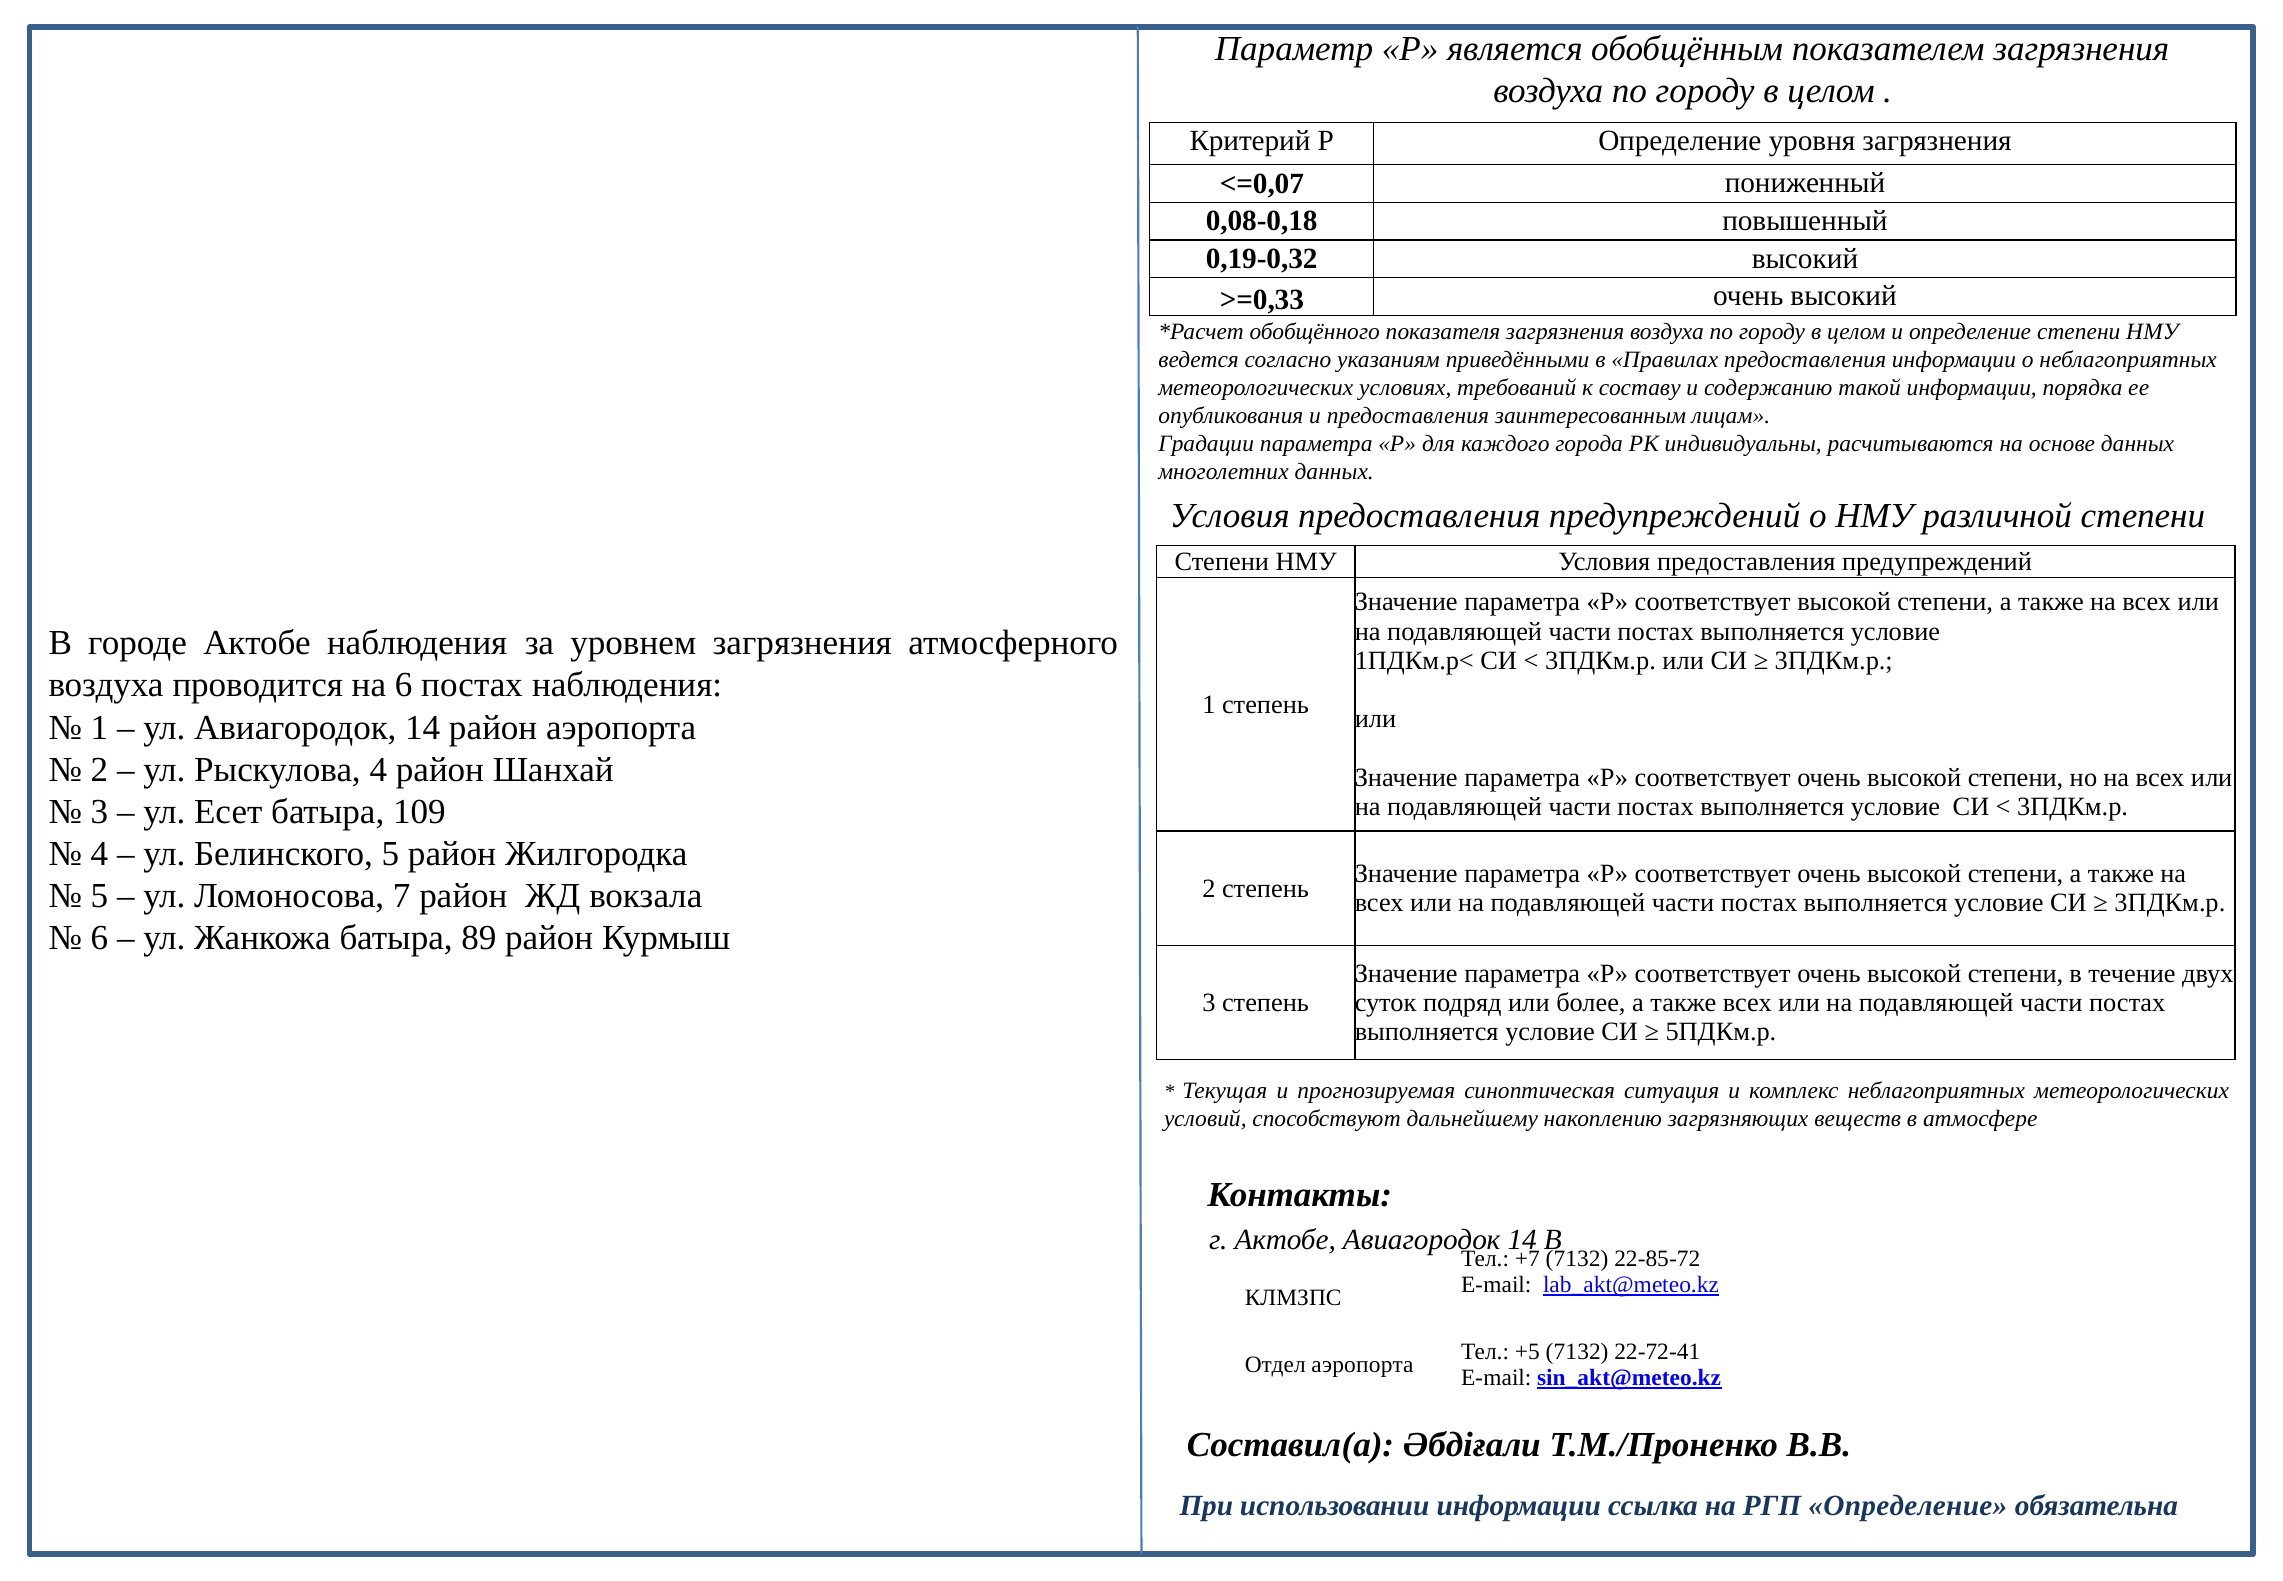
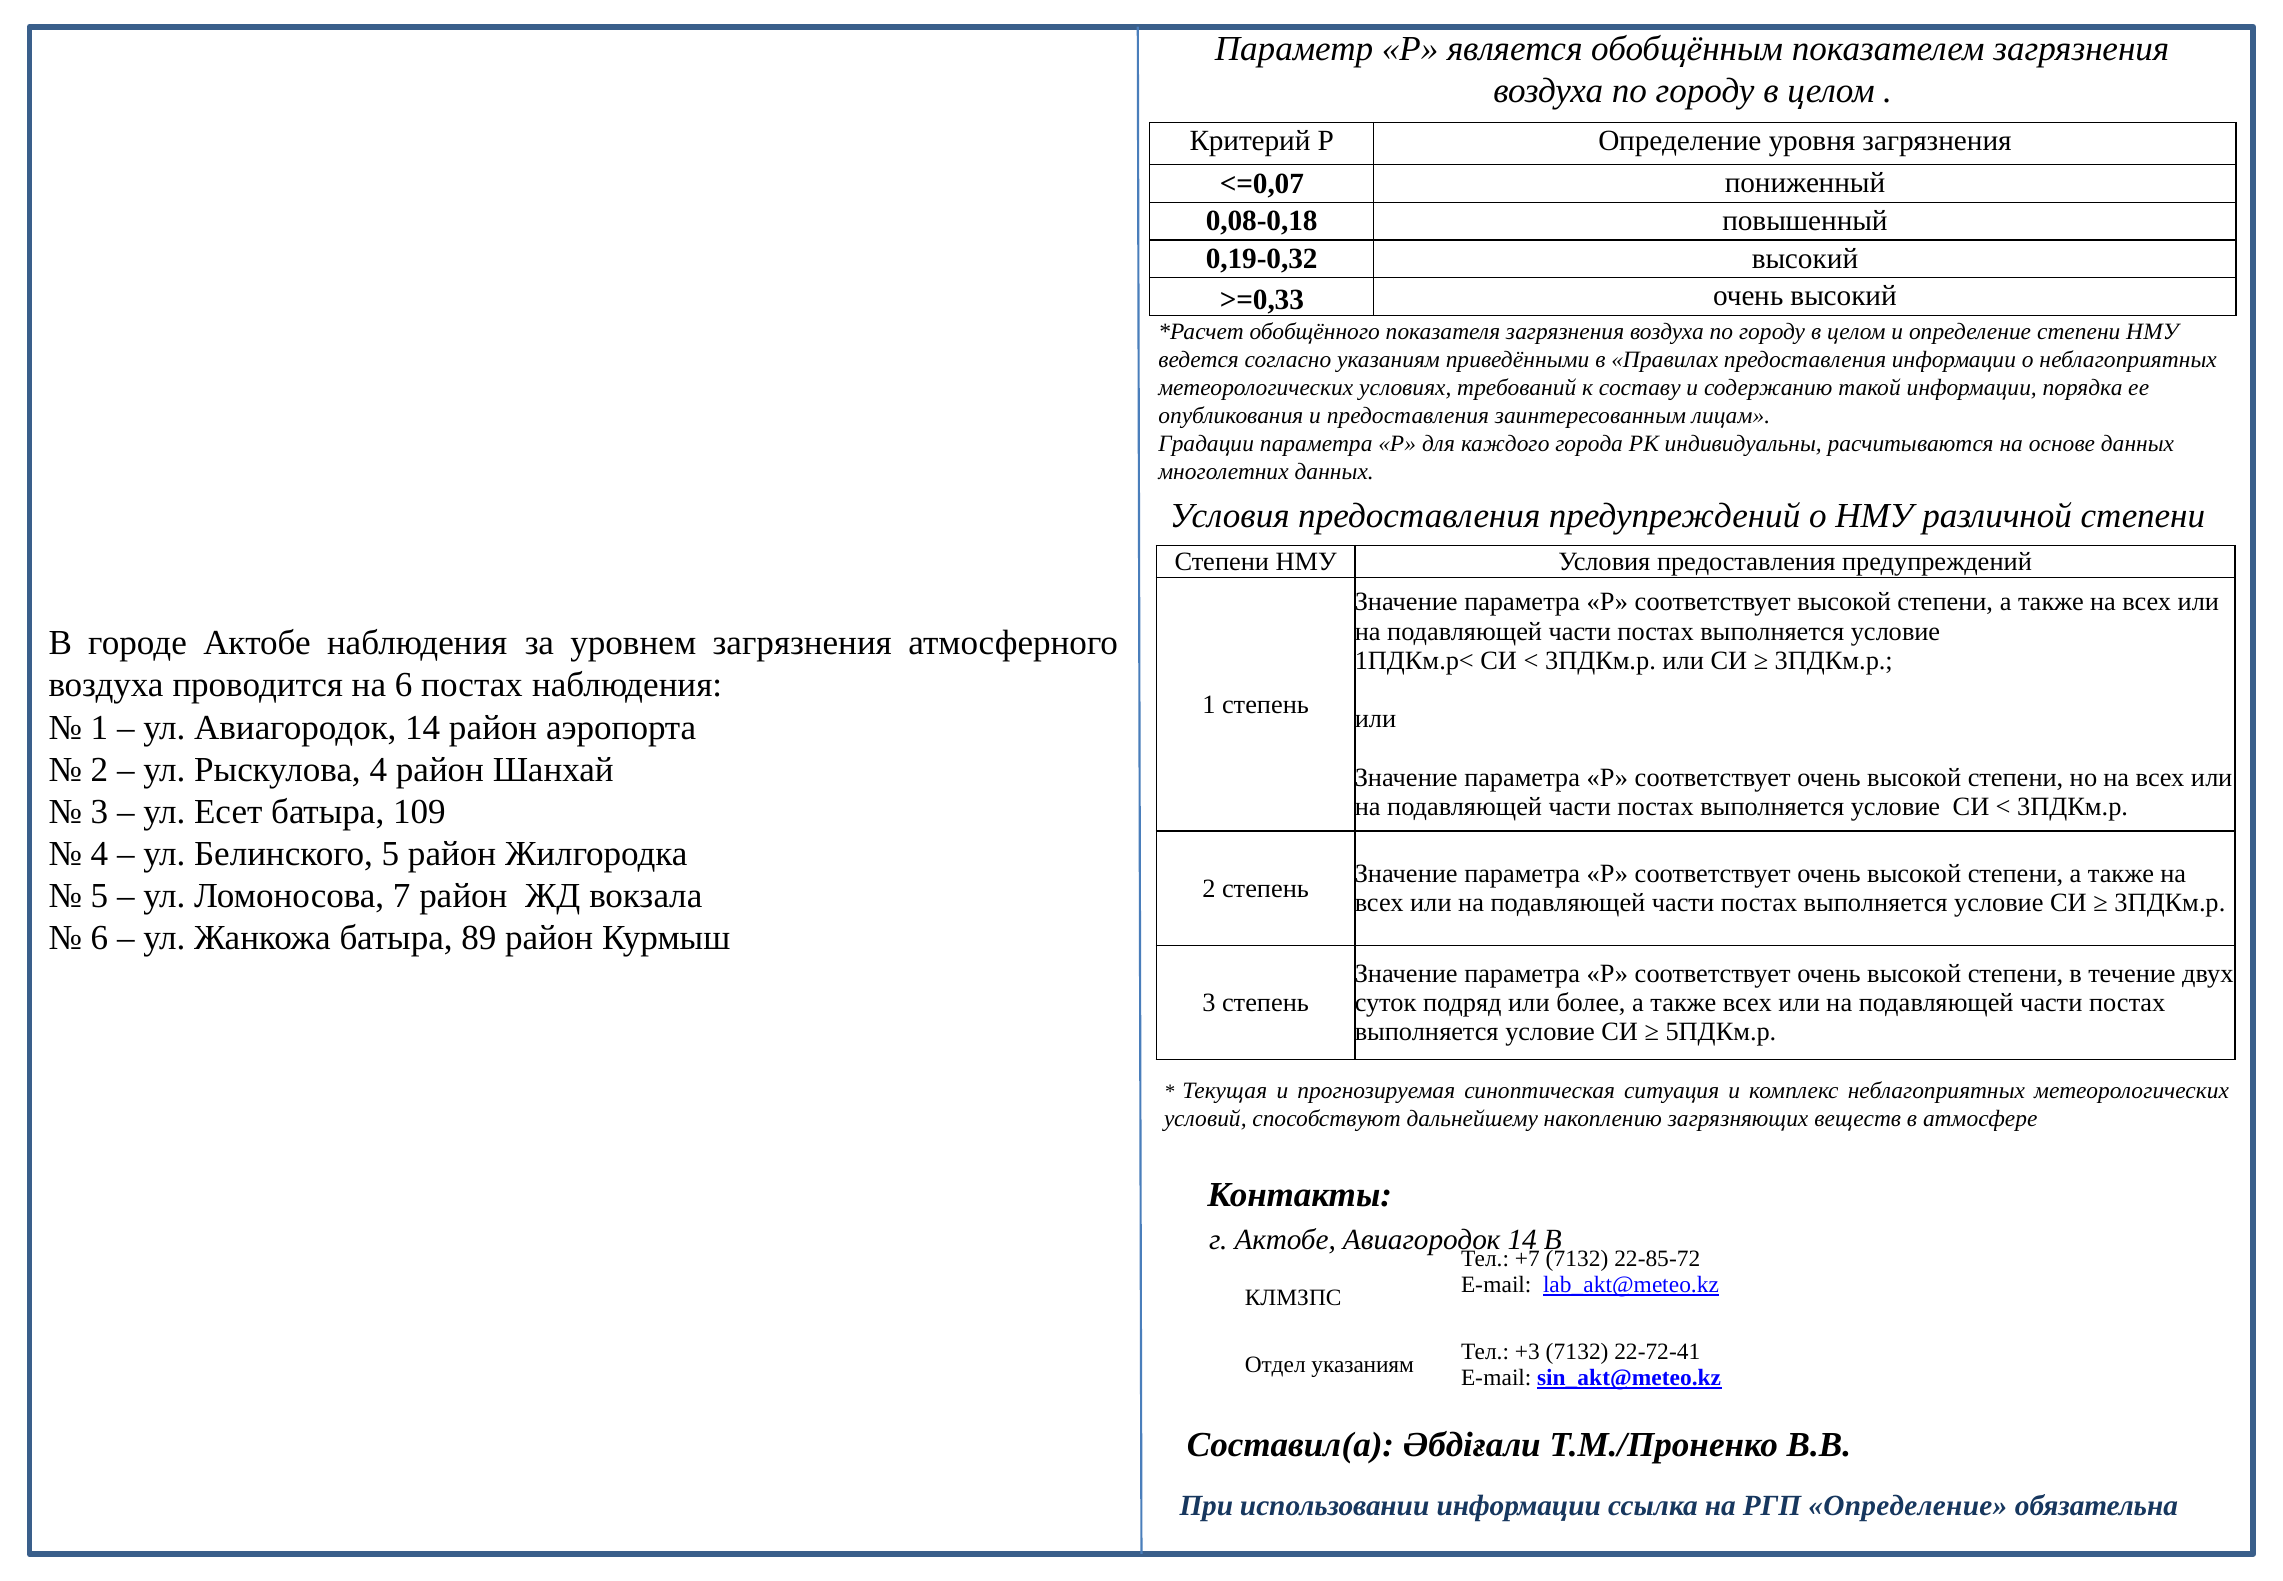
+5: +5 -> +3
Отдел аэропорта: аэропорта -> указаниям
